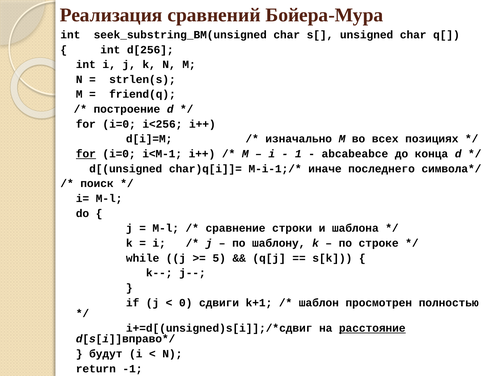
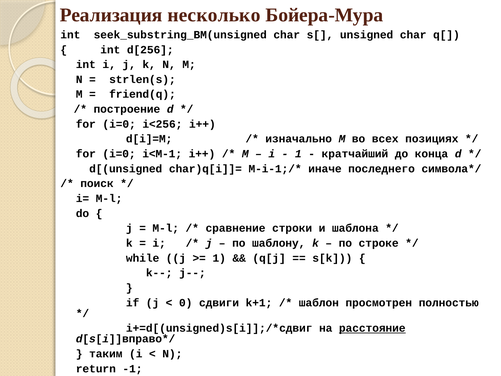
сравнений: сравнений -> несколько
for at (86, 154) underline: present -> none
аbсаbеаbсе: аbсаbеаbсе -> кратчайший
5 at (219, 258): 5 -> 1
будут: будут -> таким
